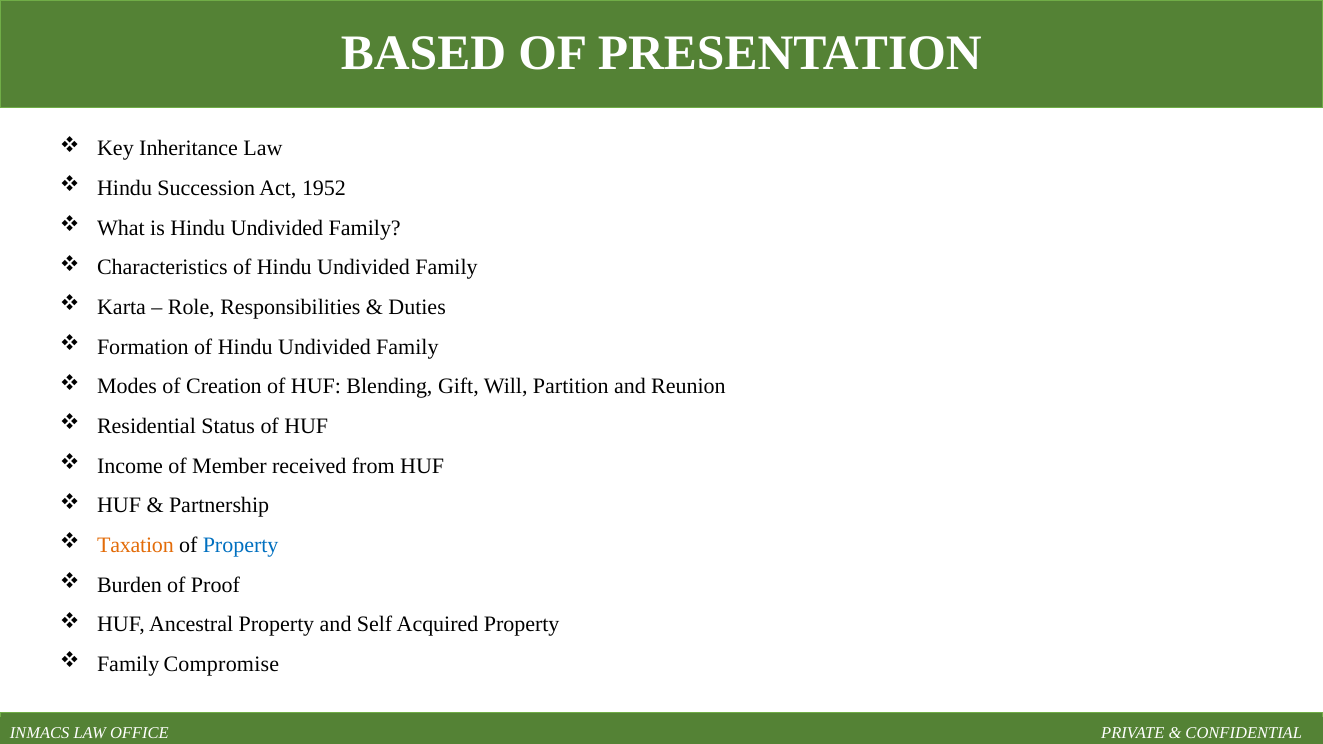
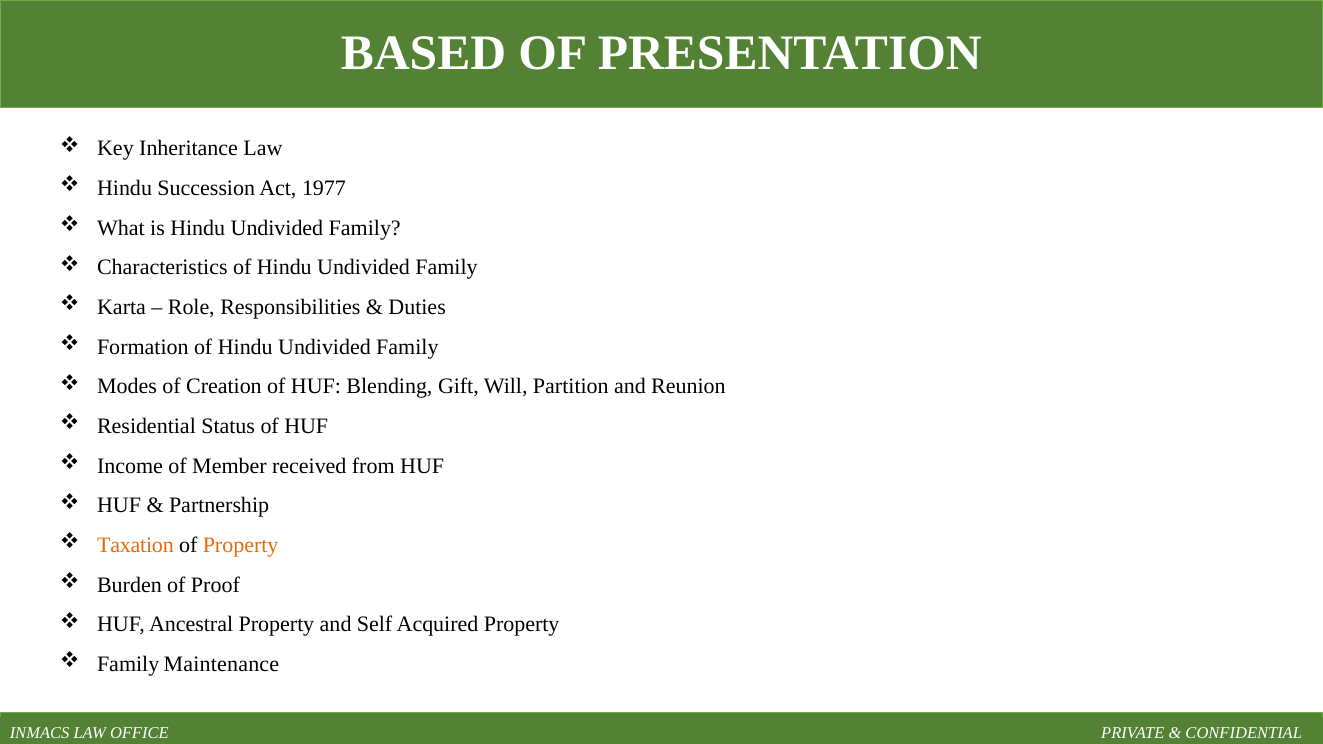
1952: 1952 -> 1977
Property at (241, 545) colour: blue -> orange
Compromise: Compromise -> Maintenance
